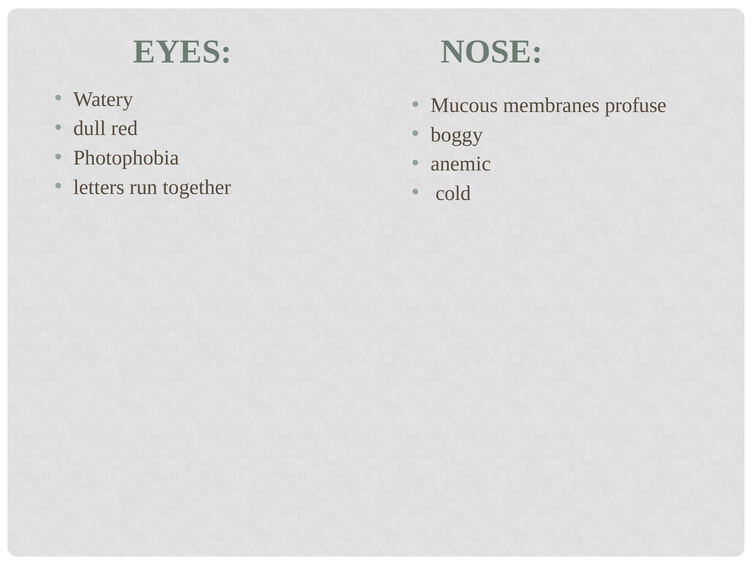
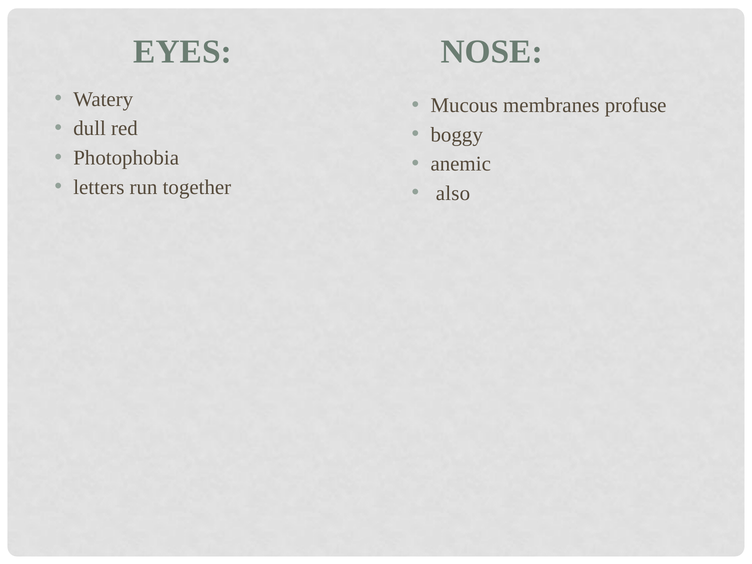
cold: cold -> also
